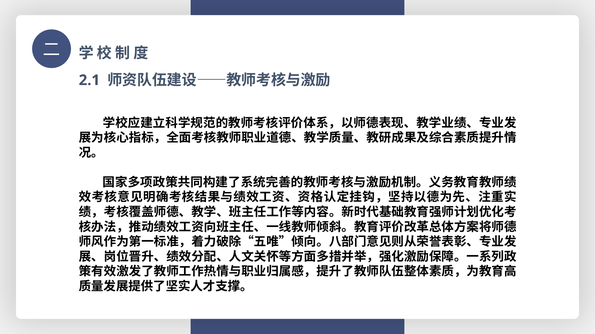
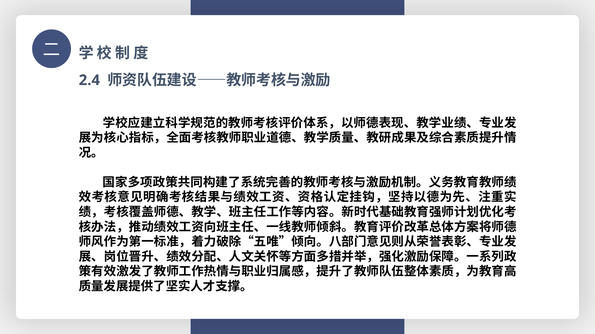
2.1: 2.1 -> 2.4
